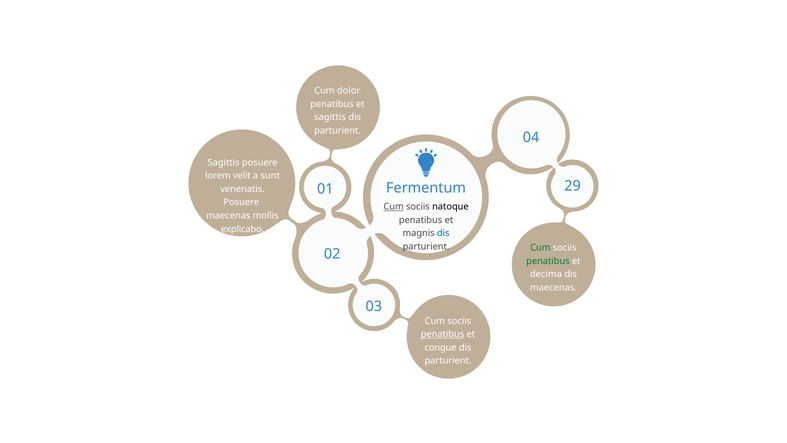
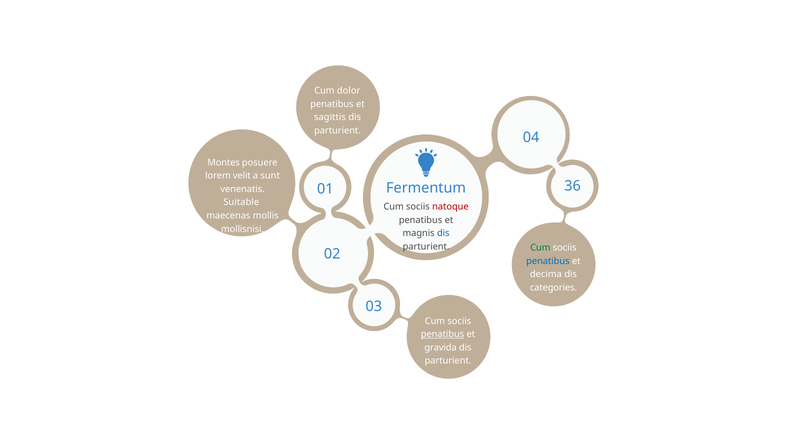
Sagittis at (224, 162): Sagittis -> Montes
29: 29 -> 36
Posuere at (241, 202): Posuere -> Suitable
Cum at (394, 207) underline: present -> none
natoque colour: black -> red
explicabo: explicabo -> mollisnisi
penatibus at (548, 261) colour: green -> blue
maecenas at (553, 287): maecenas -> categories
congue: congue -> gravida
